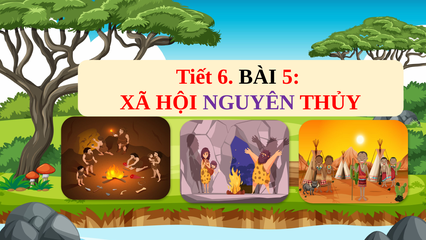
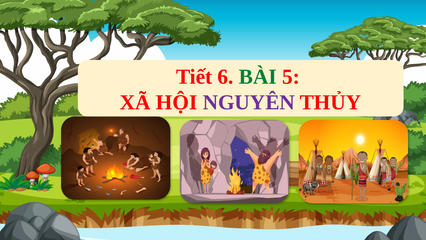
BÀI colour: black -> green
